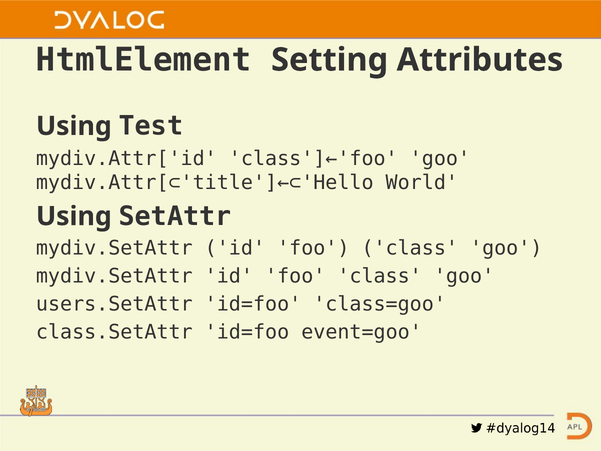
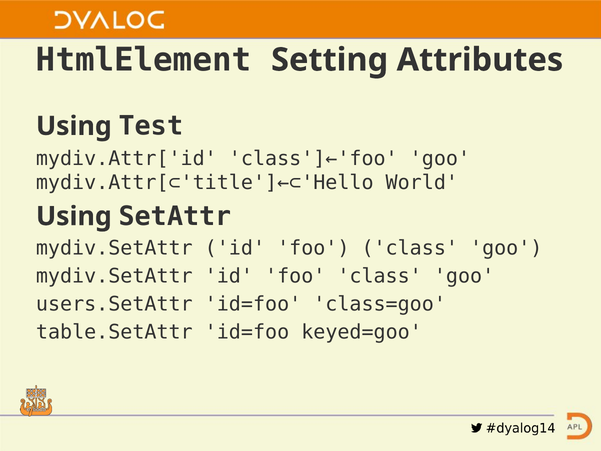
class.SetAttr: class.SetAttr -> table.SetAttr
event=goo: event=goo -> keyed=goo
